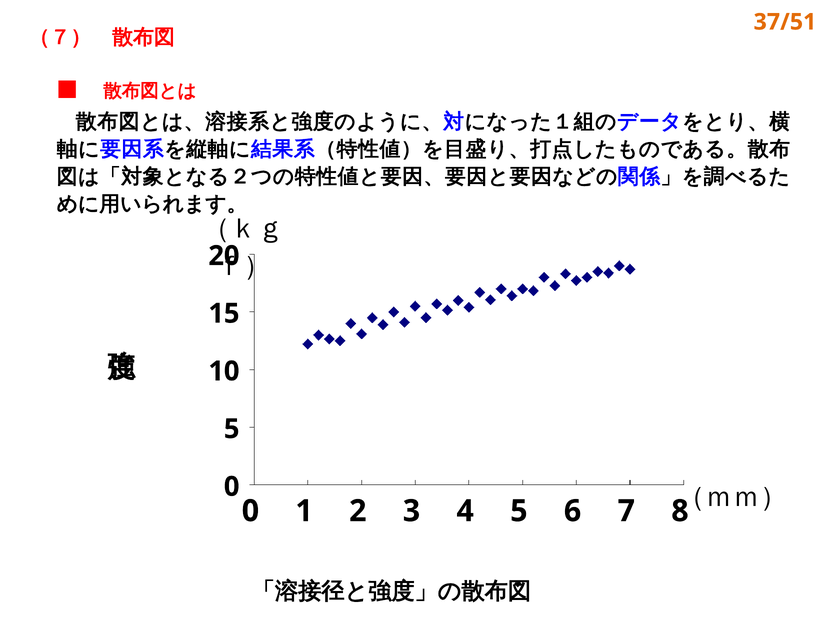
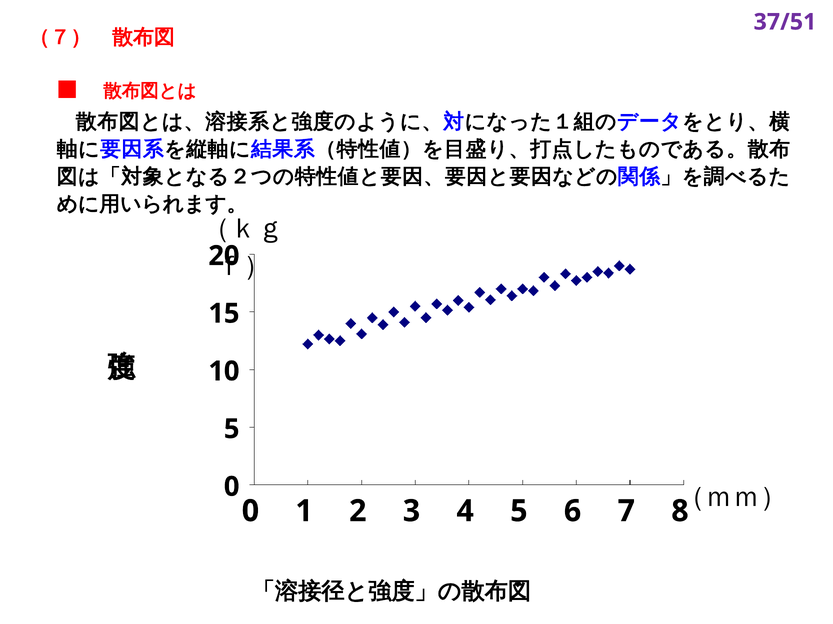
37/51 colour: orange -> purple
